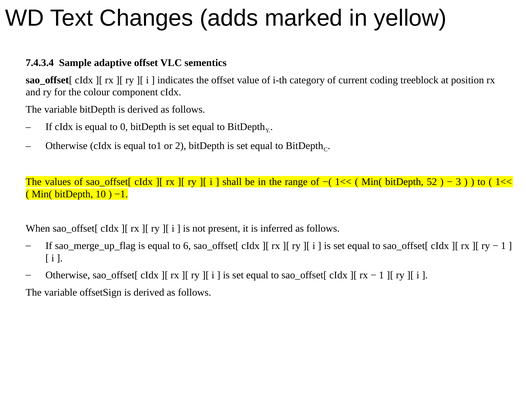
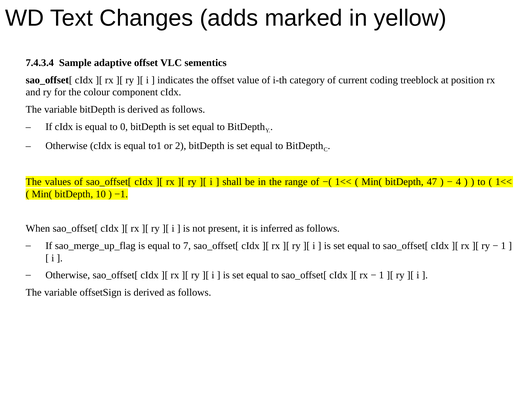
52: 52 -> 47
3: 3 -> 4
6: 6 -> 7
